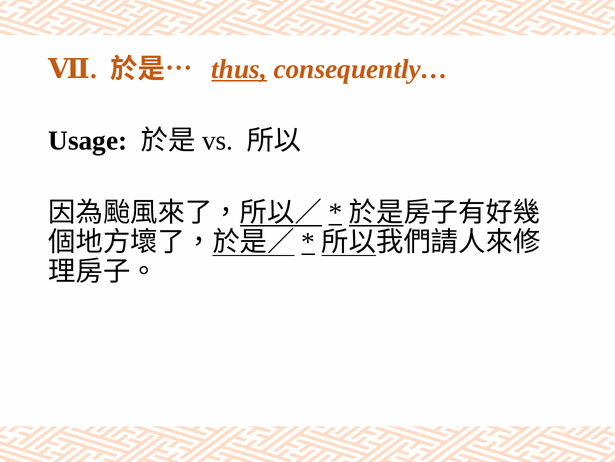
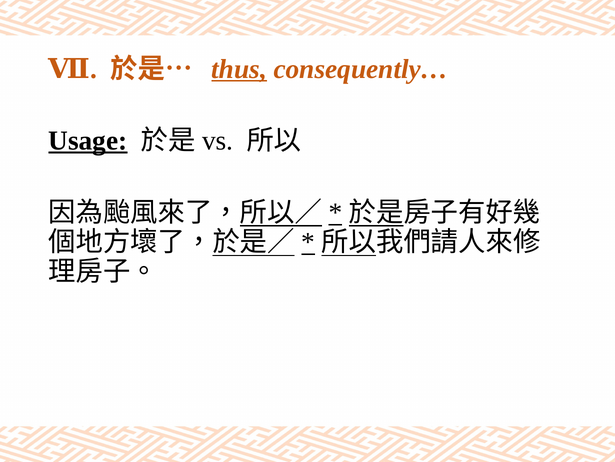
Usage underline: none -> present
